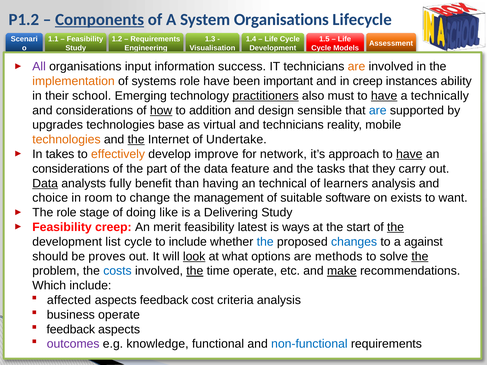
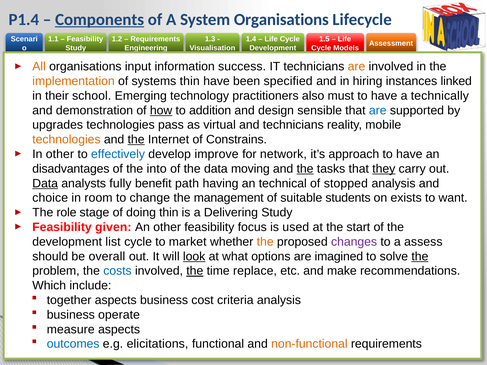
P1.2: P1.2 -> P1.4
All colour: purple -> orange
systems role: role -> thin
important: important -> specified
in creep: creep -> hiring
ability: ability -> linked
practitioners underline: present -> none
have at (384, 96) underline: present -> none
and considerations: considerations -> demonstration
base: base -> pass
Undertake: Undertake -> Constrains
In takes: takes -> other
effectively colour: orange -> blue
have at (409, 154) underline: present -> none
considerations at (71, 169): considerations -> disadvantages
part: part -> into
feature: feature -> moving
the at (305, 169) underline: none -> present
they underline: none -> present
than: than -> path
learners: learners -> stopped
software: software -> students
doing like: like -> thin
Feasibility creep: creep -> given
An merit: merit -> other
latest: latest -> focus
ways: ways -> used
the at (396, 227) underline: present -> none
to include: include -> market
the at (265, 242) colour: blue -> orange
changes colour: blue -> purple
against: against -> assess
proves: proves -> overall
methods: methods -> imagined
time operate: operate -> replace
make underline: present -> none
affected: affected -> together
aspects feedback: feedback -> business
feedback at (71, 330): feedback -> measure
outcomes colour: purple -> blue
knowledge: knowledge -> elicitations
non-functional colour: blue -> orange
